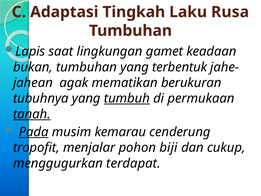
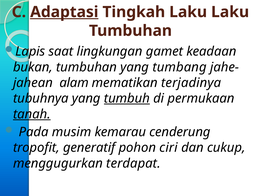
Adaptasi underline: none -> present
Laku Rusa: Rusa -> Laku
terbentuk: terbentuk -> tumbang
agak: agak -> alam
berukuran: berukuran -> terjadinya
Pada underline: present -> none
menjalar: menjalar -> generatif
biji: biji -> ciri
